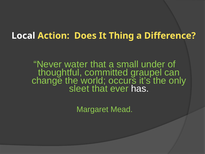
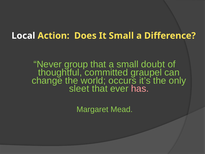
It Thing: Thing -> Small
water: water -> group
under: under -> doubt
has colour: white -> pink
